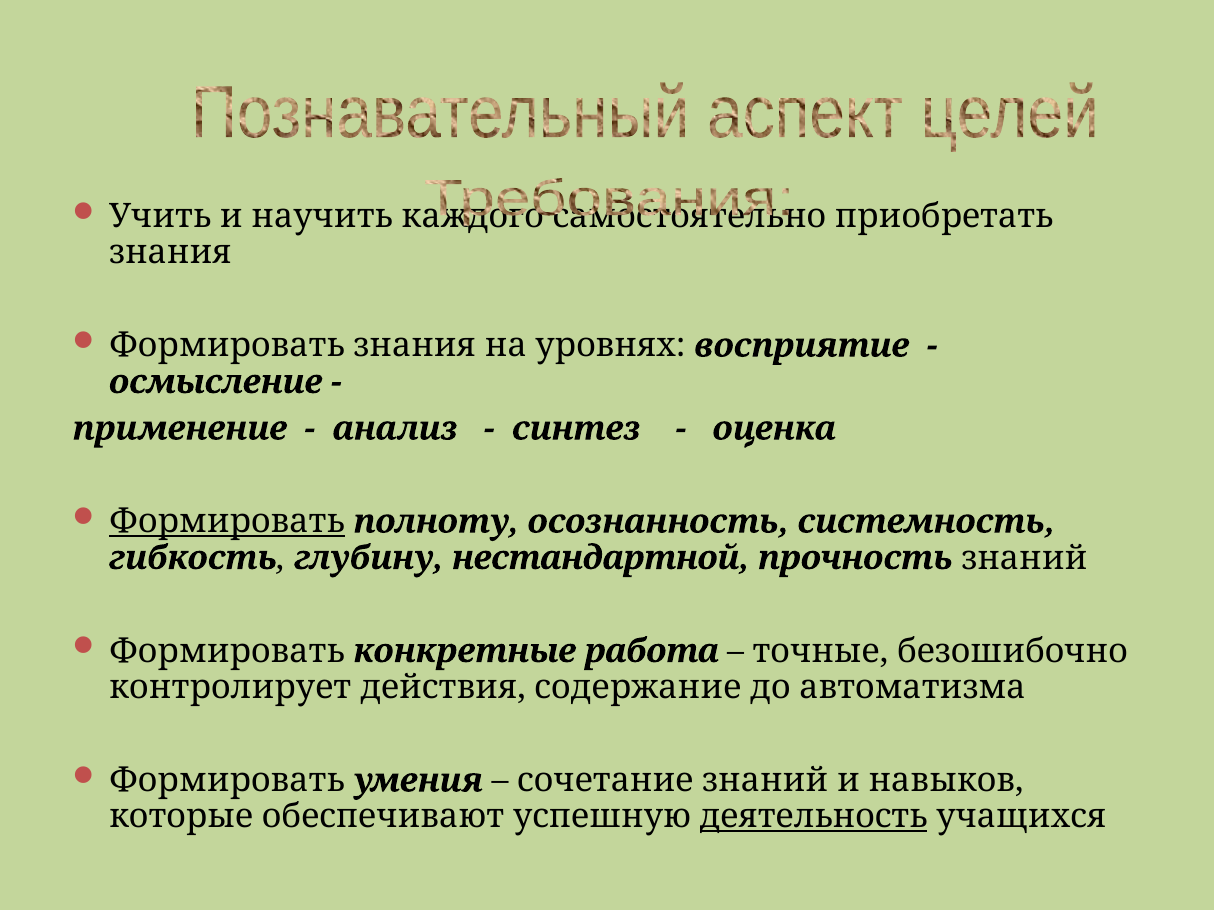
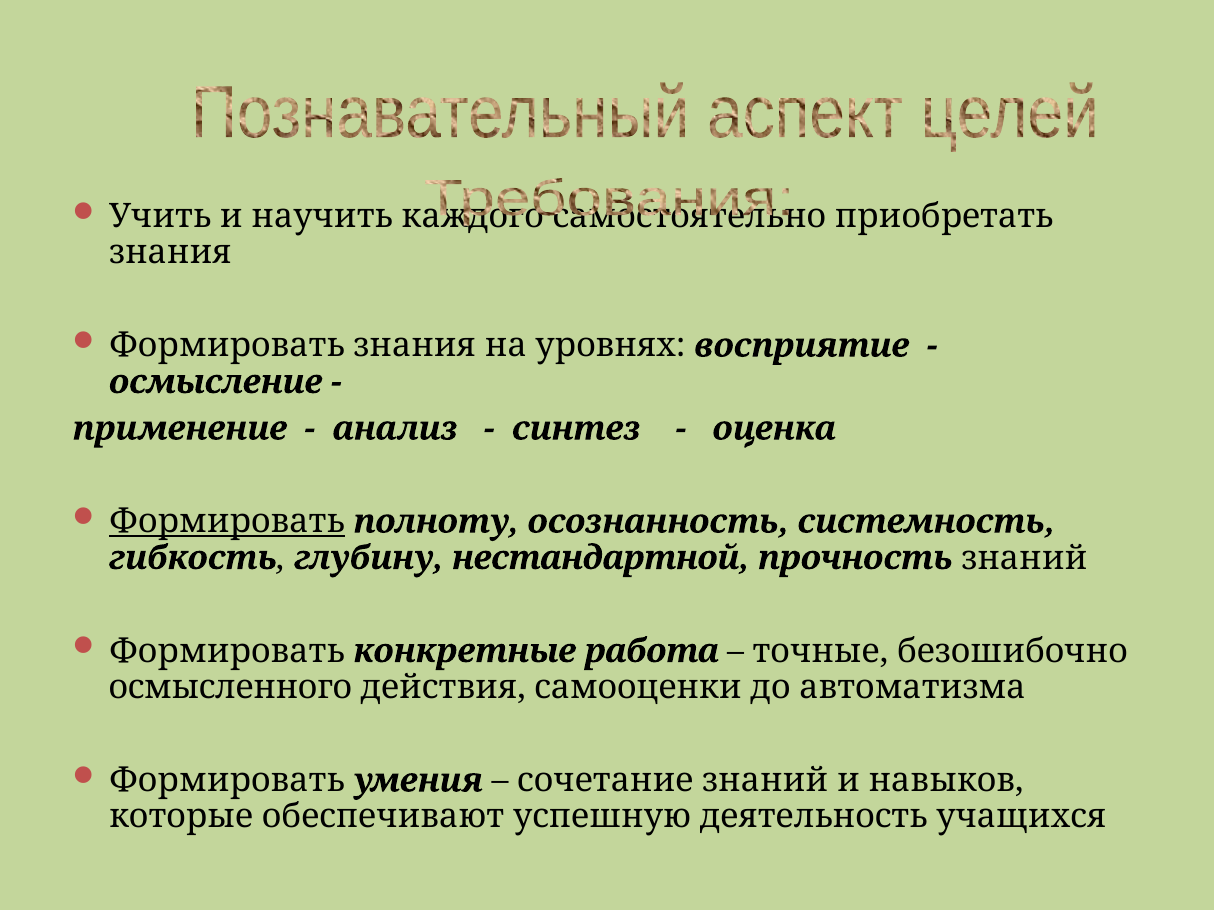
контролирует: контролирует -> осмысленного
содержание: содержание -> самооценки
деятельность underline: present -> none
